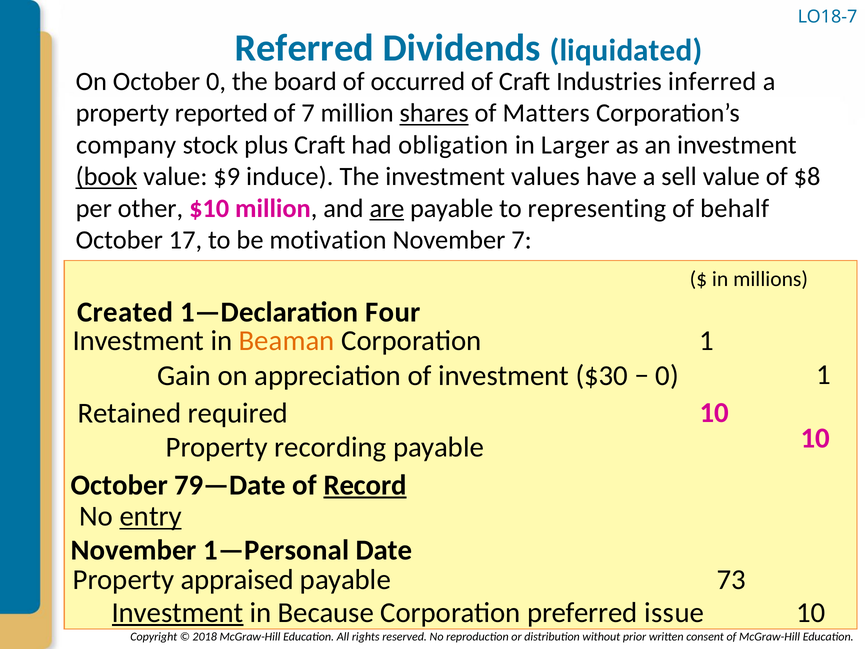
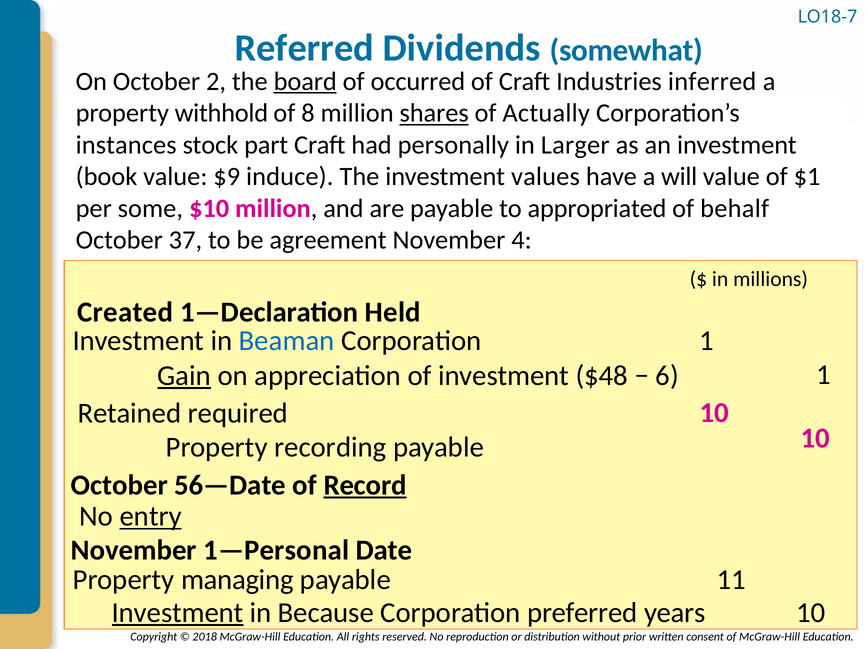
liquidated: liquidated -> somewhat
October 0: 0 -> 2
board underline: none -> present
reported: reported -> withhold
of 7: 7 -> 8
Matters: Matters -> Actually
company: company -> instances
plus: plus -> part
obligation: obligation -> personally
book underline: present -> none
sell: sell -> will
$8: $8 -> $1
other: other -> some
are underline: present -> none
representing: representing -> appropriated
17: 17 -> 37
motivation: motivation -> agreement
November 7: 7 -> 4
Four: Four -> Held
Beaman colour: orange -> blue
Gain underline: none -> present
$30: $30 -> $48
0 at (667, 375): 0 -> 6
79—Date: 79—Date -> 56—Date
appraised: appraised -> managing
73: 73 -> 11
issue: issue -> years
